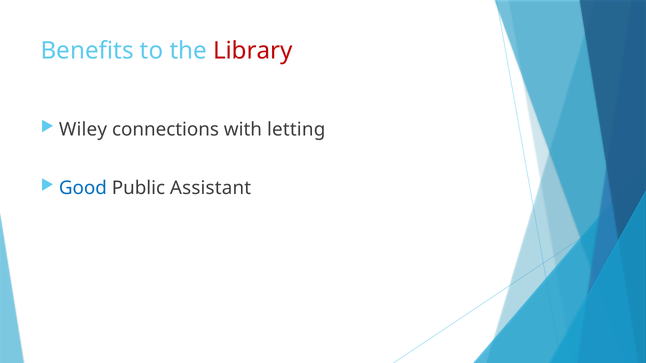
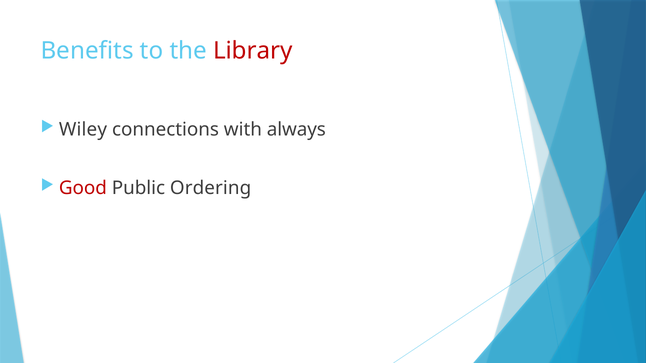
letting: letting -> always
Good colour: blue -> red
Assistant: Assistant -> Ordering
